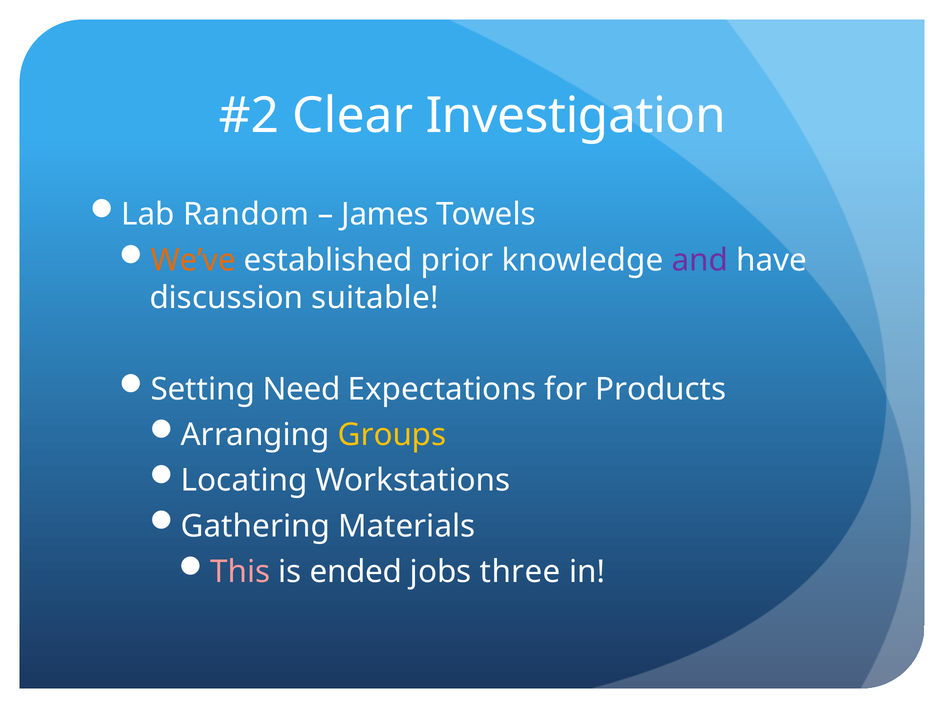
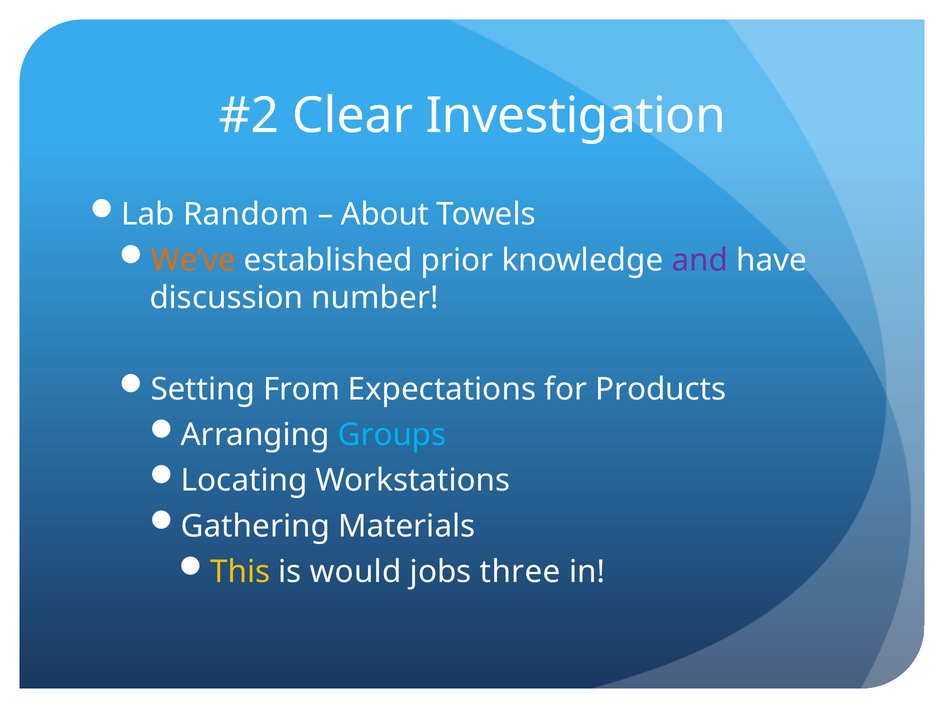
James: James -> About
suitable: suitable -> number
Need: Need -> From
Groups colour: yellow -> light blue
This colour: pink -> yellow
ended: ended -> would
